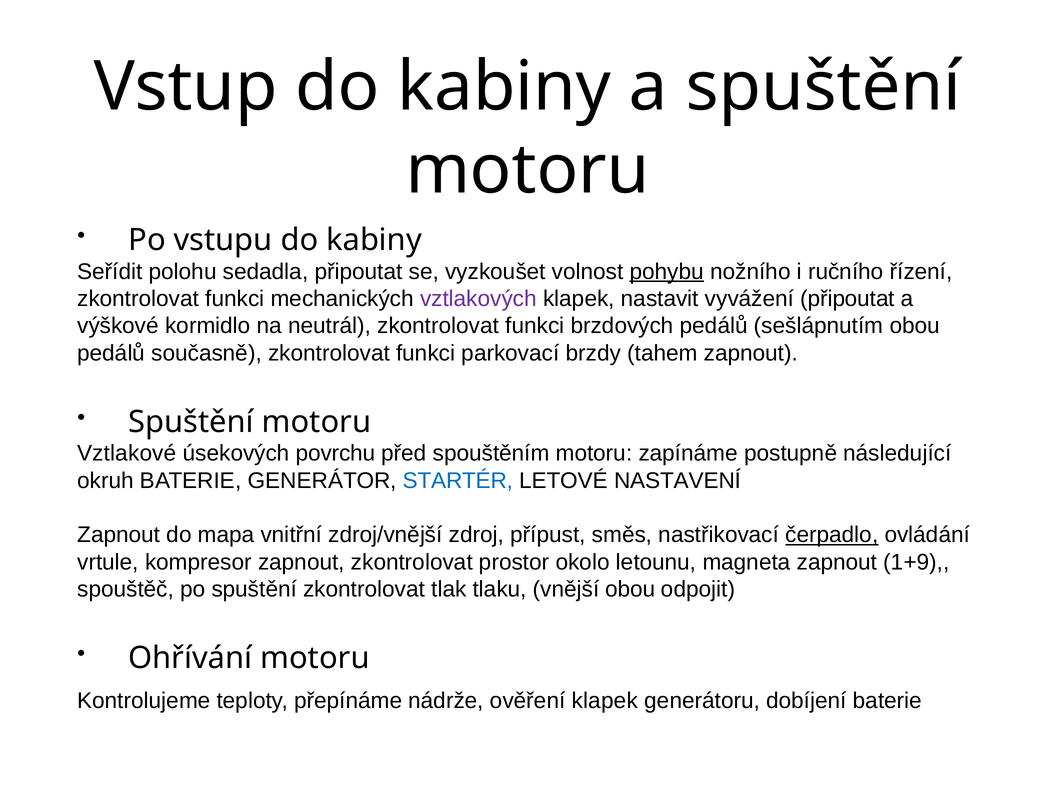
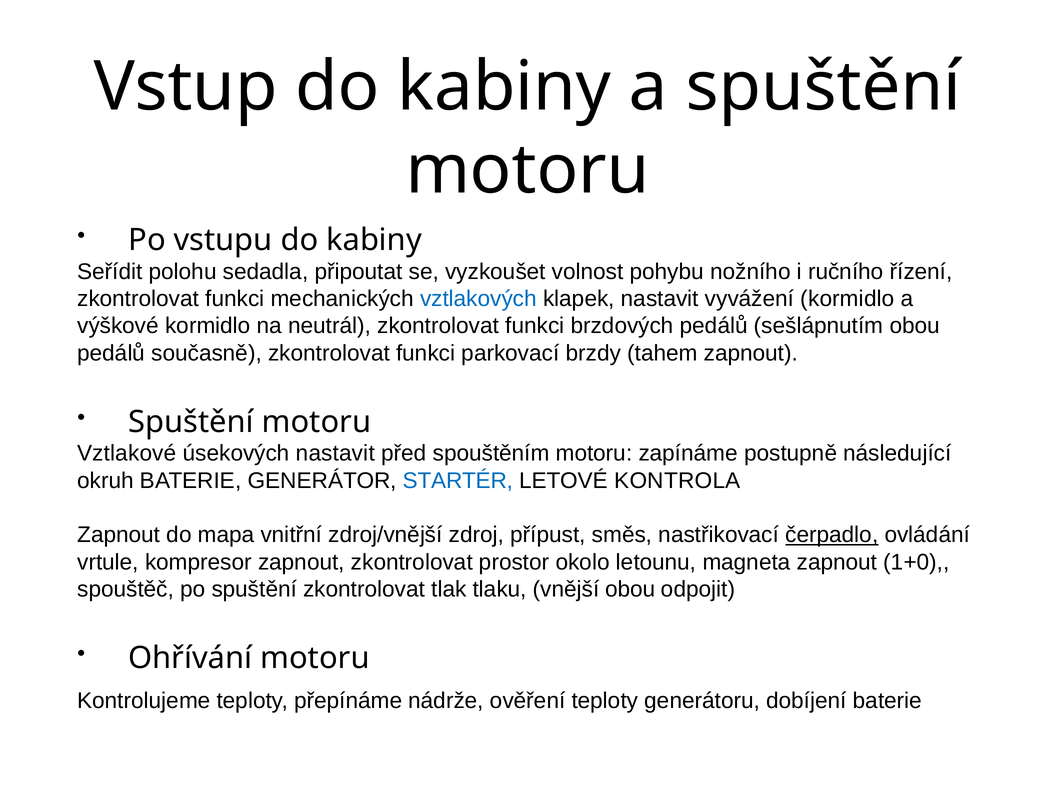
pohybu underline: present -> none
vztlakových colour: purple -> blue
vyvážení připoutat: připoutat -> kormidlo
úsekových povrchu: povrchu -> nastavit
NASTAVENÍ: NASTAVENÍ -> KONTROLA
1+9: 1+9 -> 1+0
ověření klapek: klapek -> teploty
